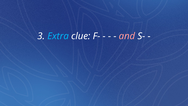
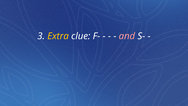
Extra colour: light blue -> yellow
